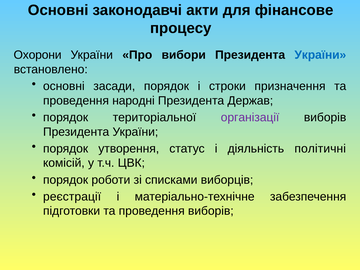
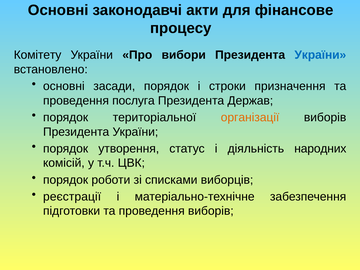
Охорони: Охорони -> Комітету
народні: народні -> послуга
організації colour: purple -> orange
політичні: політичні -> народних
